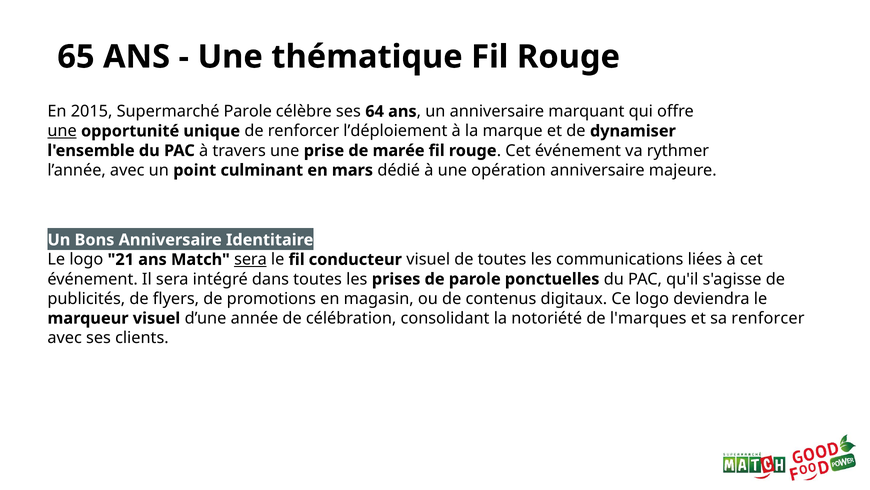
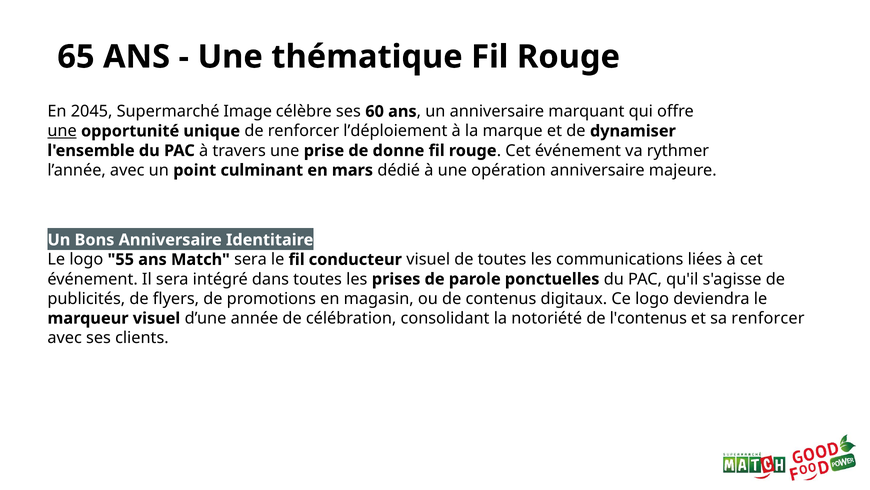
2015: 2015 -> 2045
Supermarché Parole: Parole -> Image
64: 64 -> 60
marée: marée -> donne
21: 21 -> 55
sera at (250, 259) underline: present -> none
l'marques: l'marques -> l'contenus
